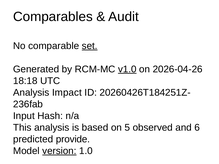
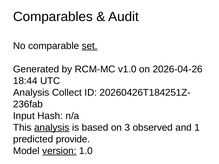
v1.0 underline: present -> none
18:18: 18:18 -> 18:44
Impact: Impact -> Collect
analysis at (52, 128) underline: none -> present
5: 5 -> 3
6: 6 -> 1
